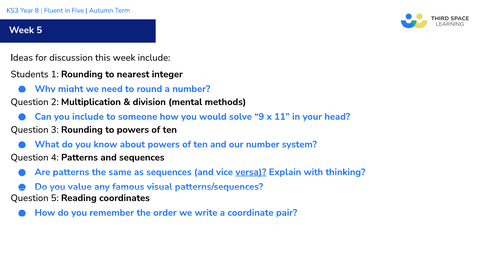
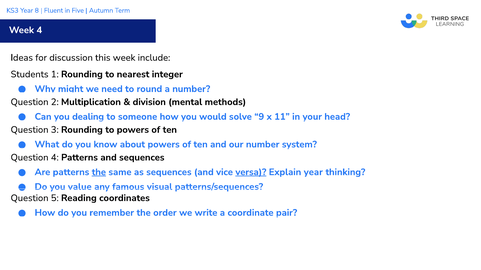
Week 5: 5 -> 4
you include: include -> dealing
the at (99, 172) underline: none -> present
Explain with: with -> year
